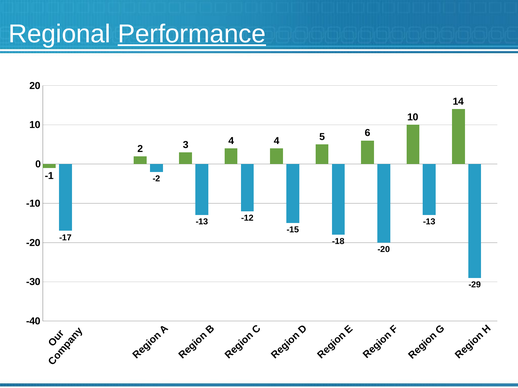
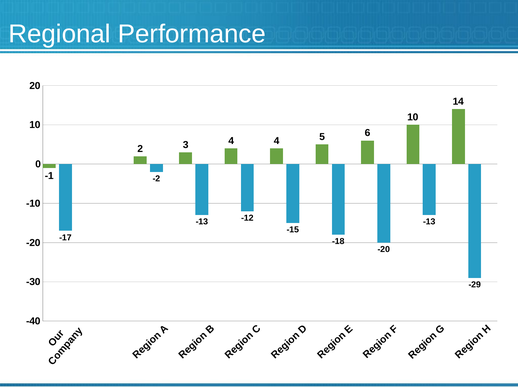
Performance underline: present -> none
